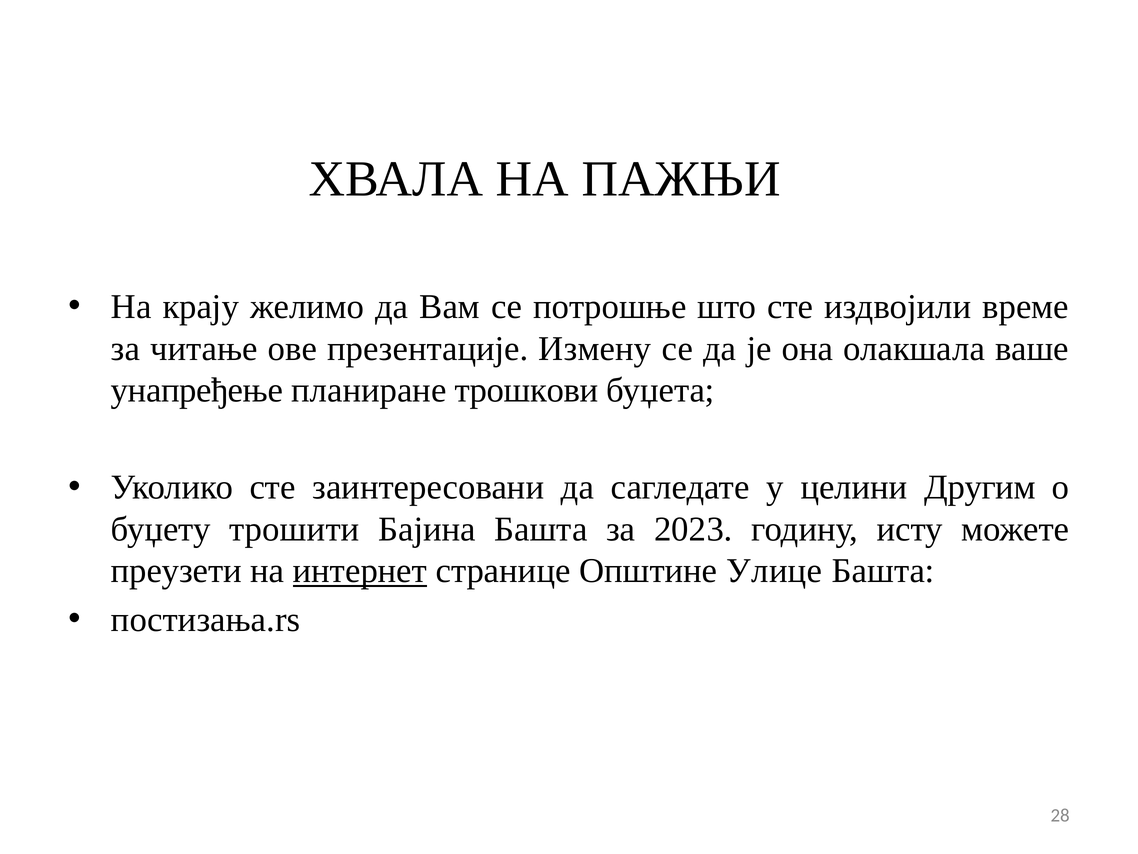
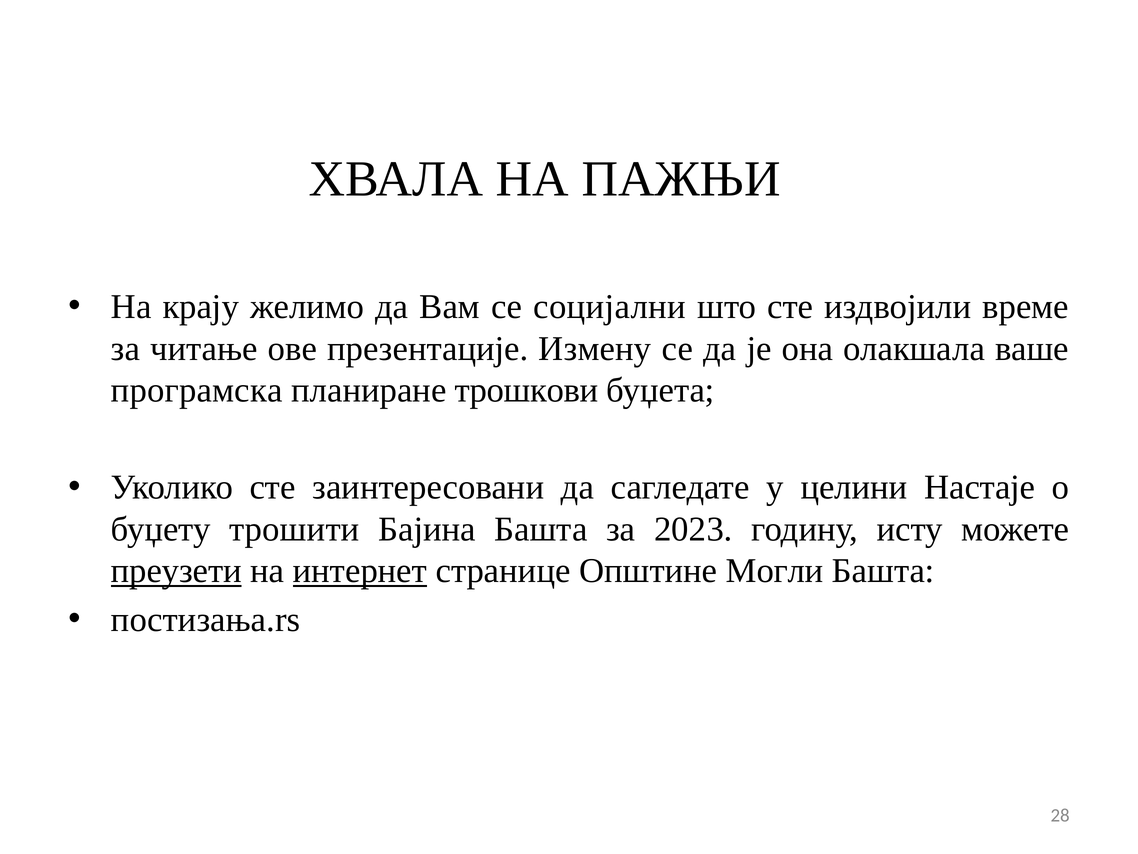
потрошње: потрошње -> социјални
унапређење: унапређење -> програмска
Другим: Другим -> Настаје
преузети underline: none -> present
Улице: Улице -> Могли
